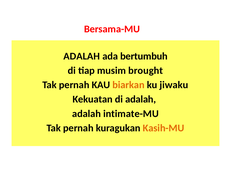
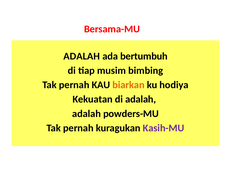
brought: brought -> bimbing
jiwaku: jiwaku -> hodiya
intimate-MU: intimate-MU -> powders-MU
Kasih-MU colour: orange -> purple
